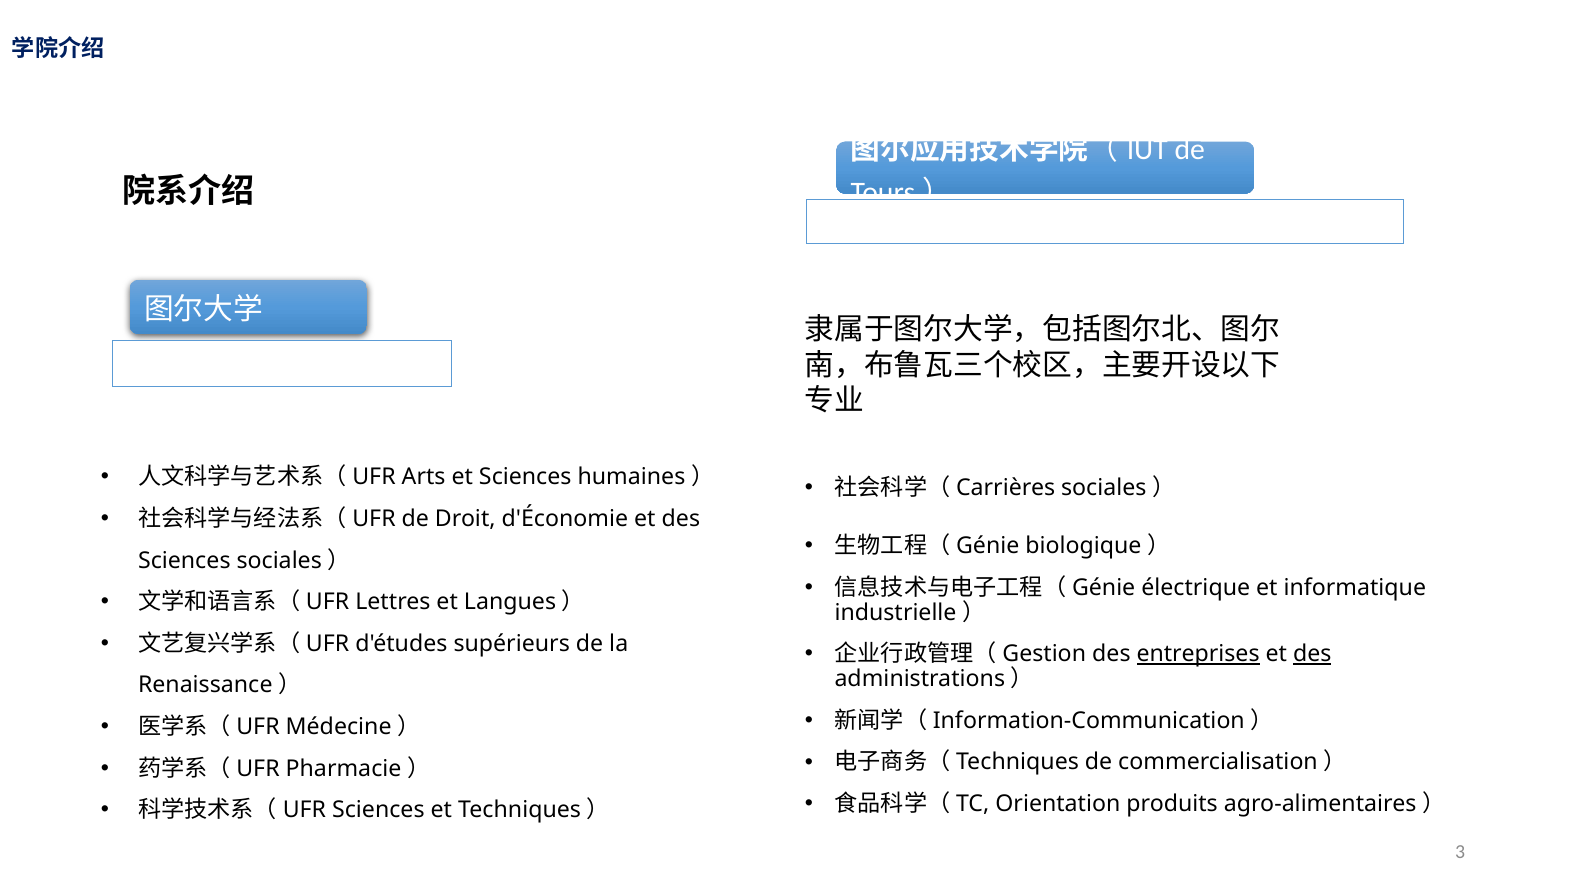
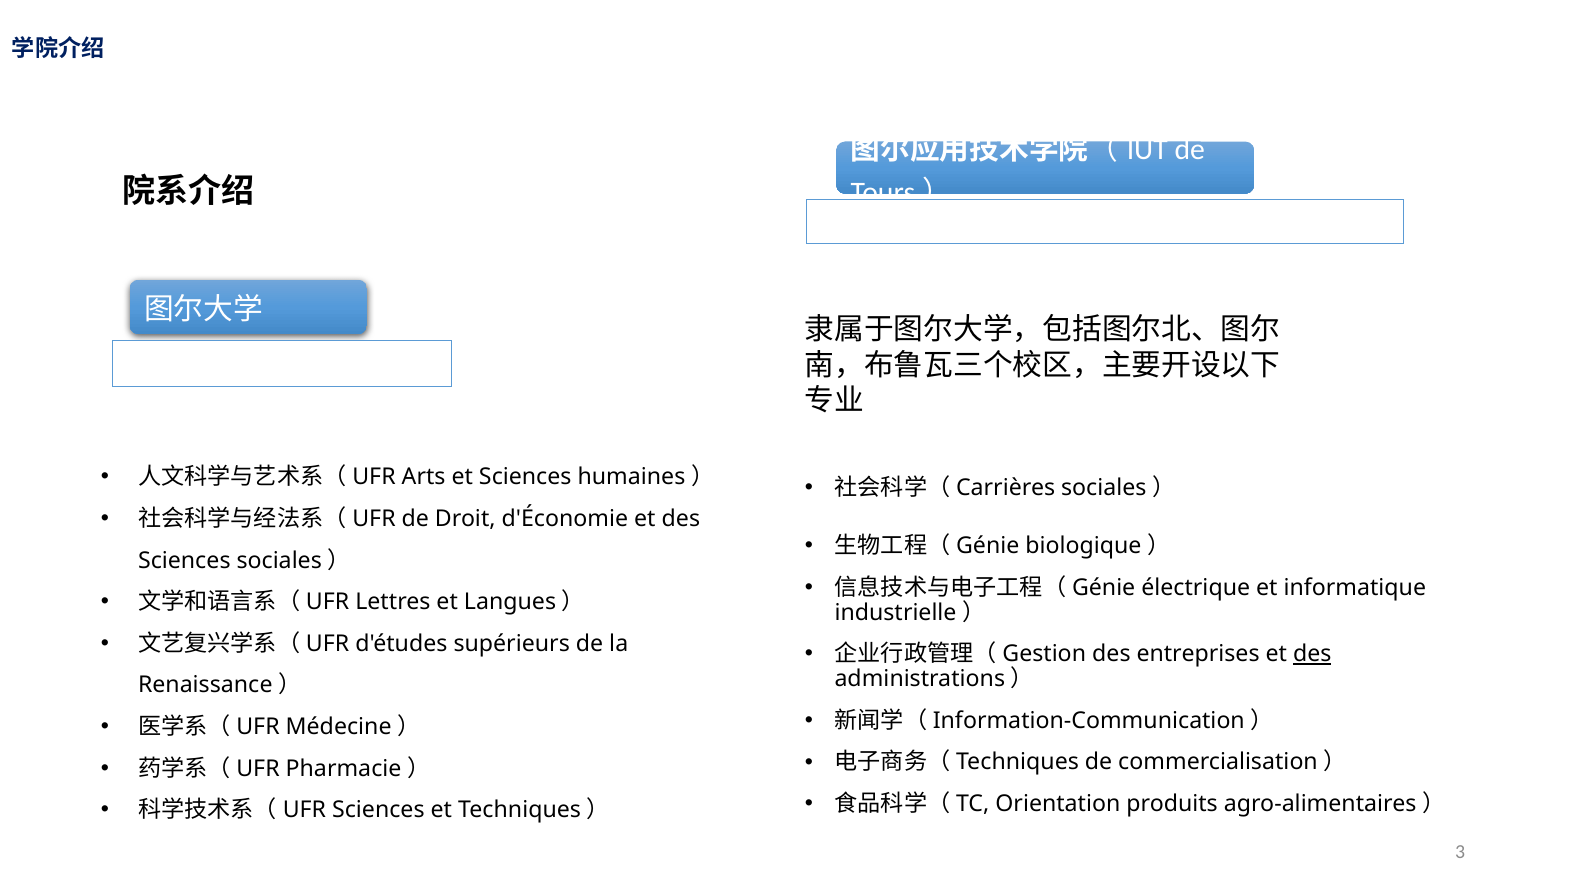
entreprises underline: present -> none
